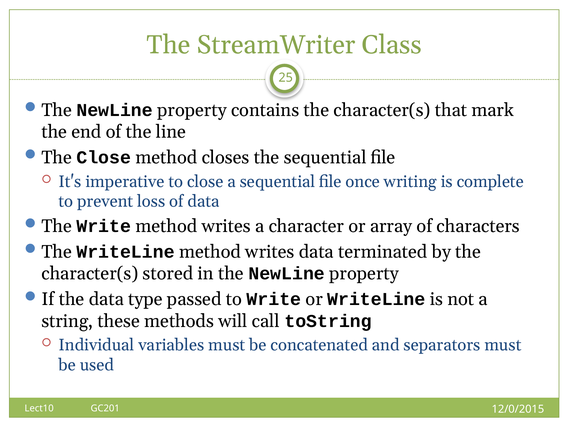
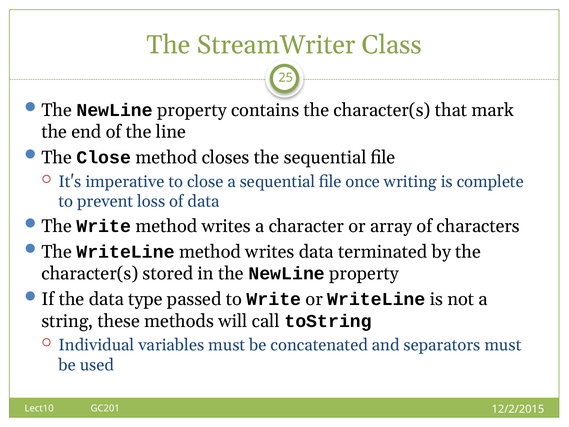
12/0/2015: 12/0/2015 -> 12/2/2015
